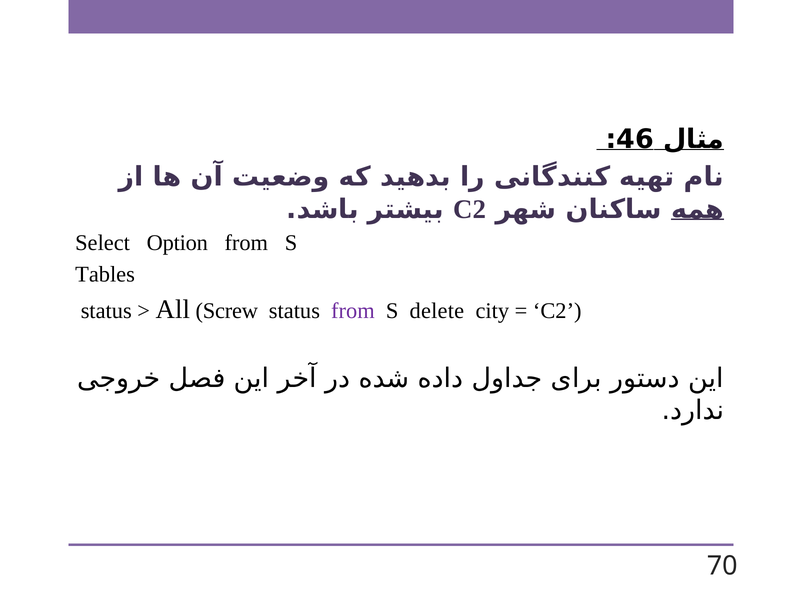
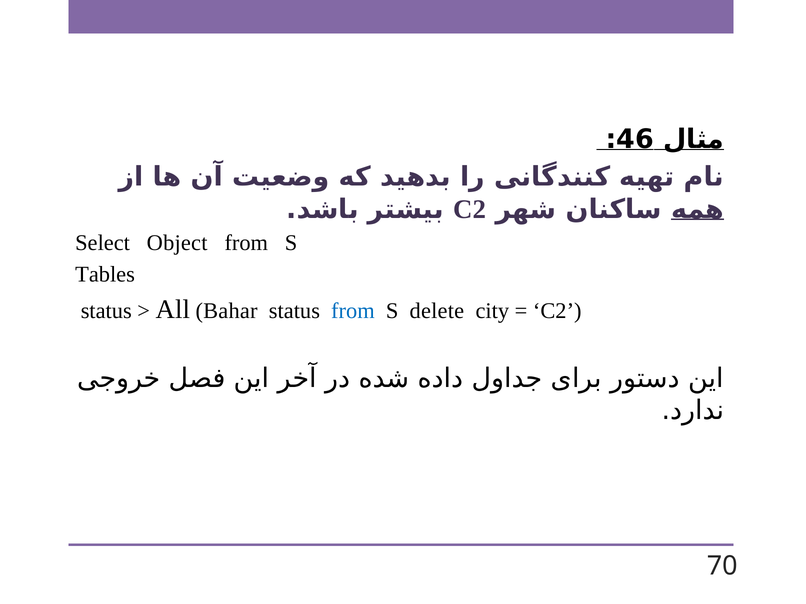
Option: Option -> Object
Screw: Screw -> Bahar
from at (353, 311) colour: purple -> blue
